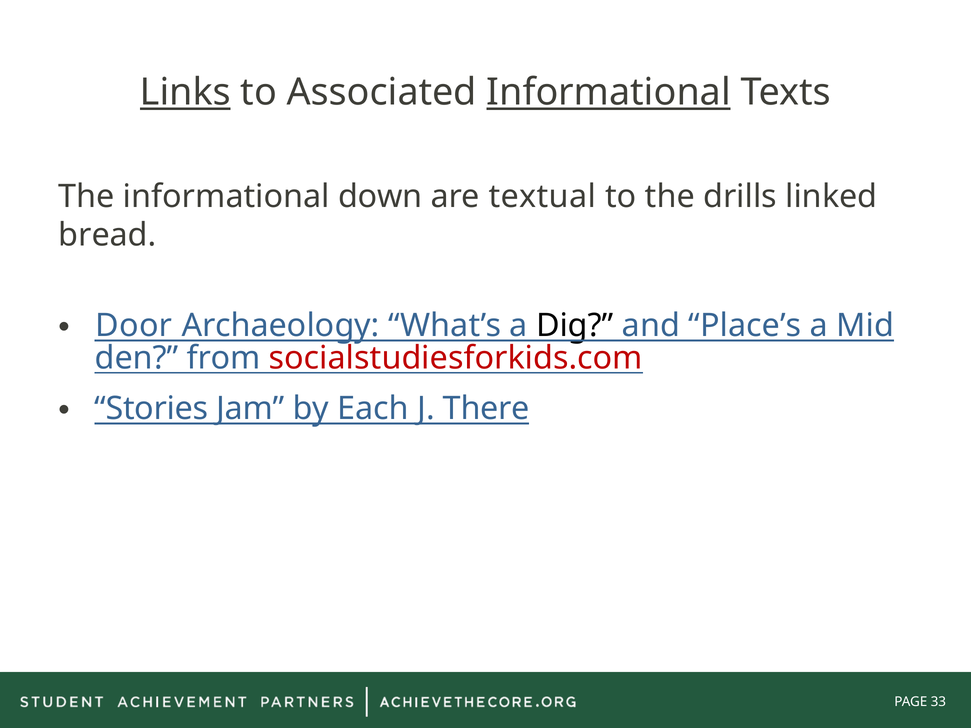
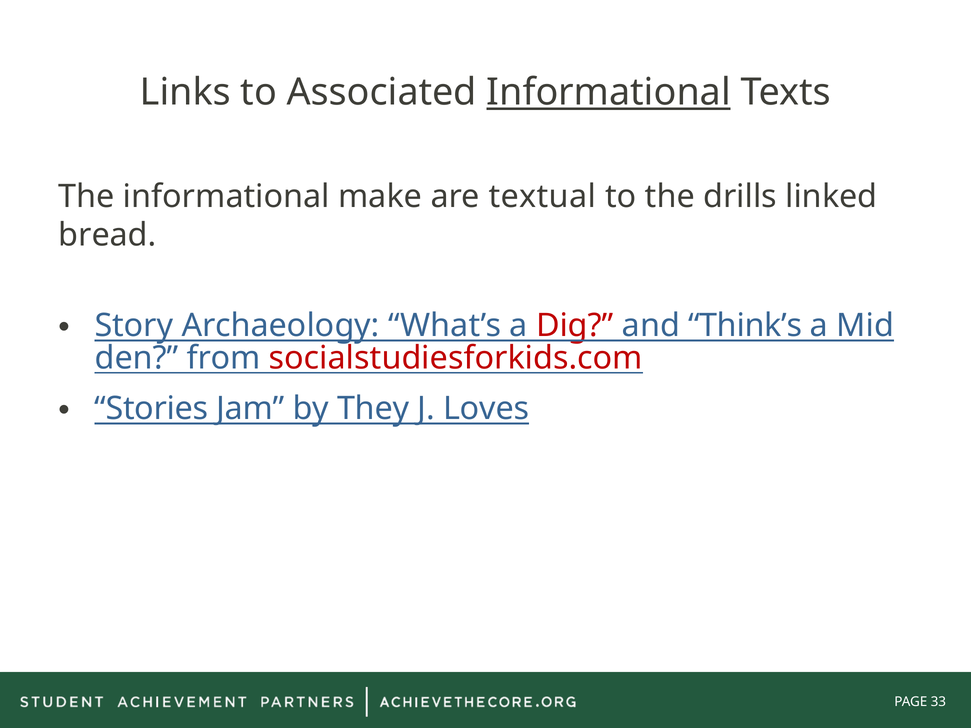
Links underline: present -> none
down: down -> make
Door: Door -> Story
Dig colour: black -> red
Place’s: Place’s -> Think’s
Each: Each -> They
There: There -> Loves
